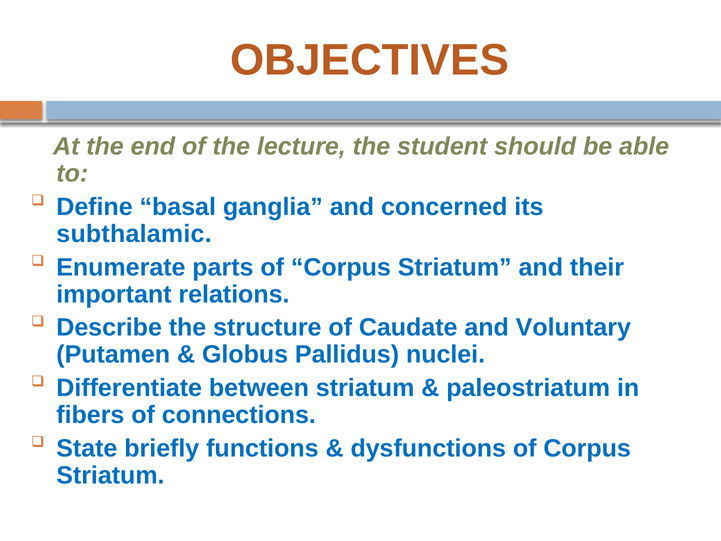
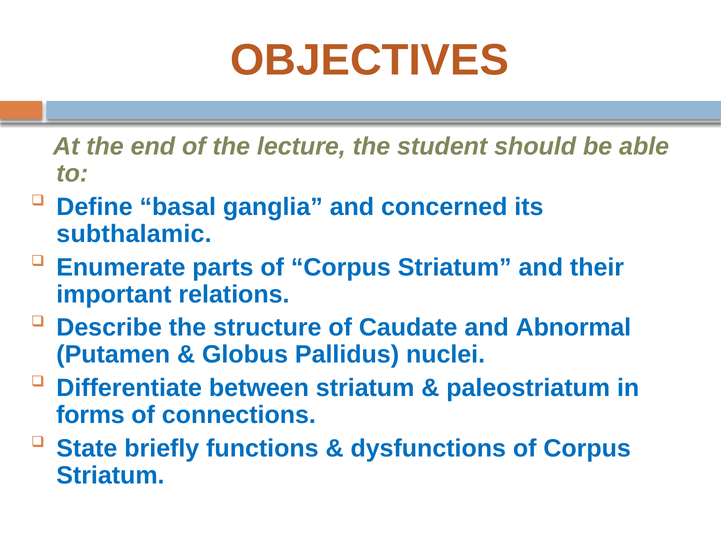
Voluntary: Voluntary -> Abnormal
fibers: fibers -> forms
